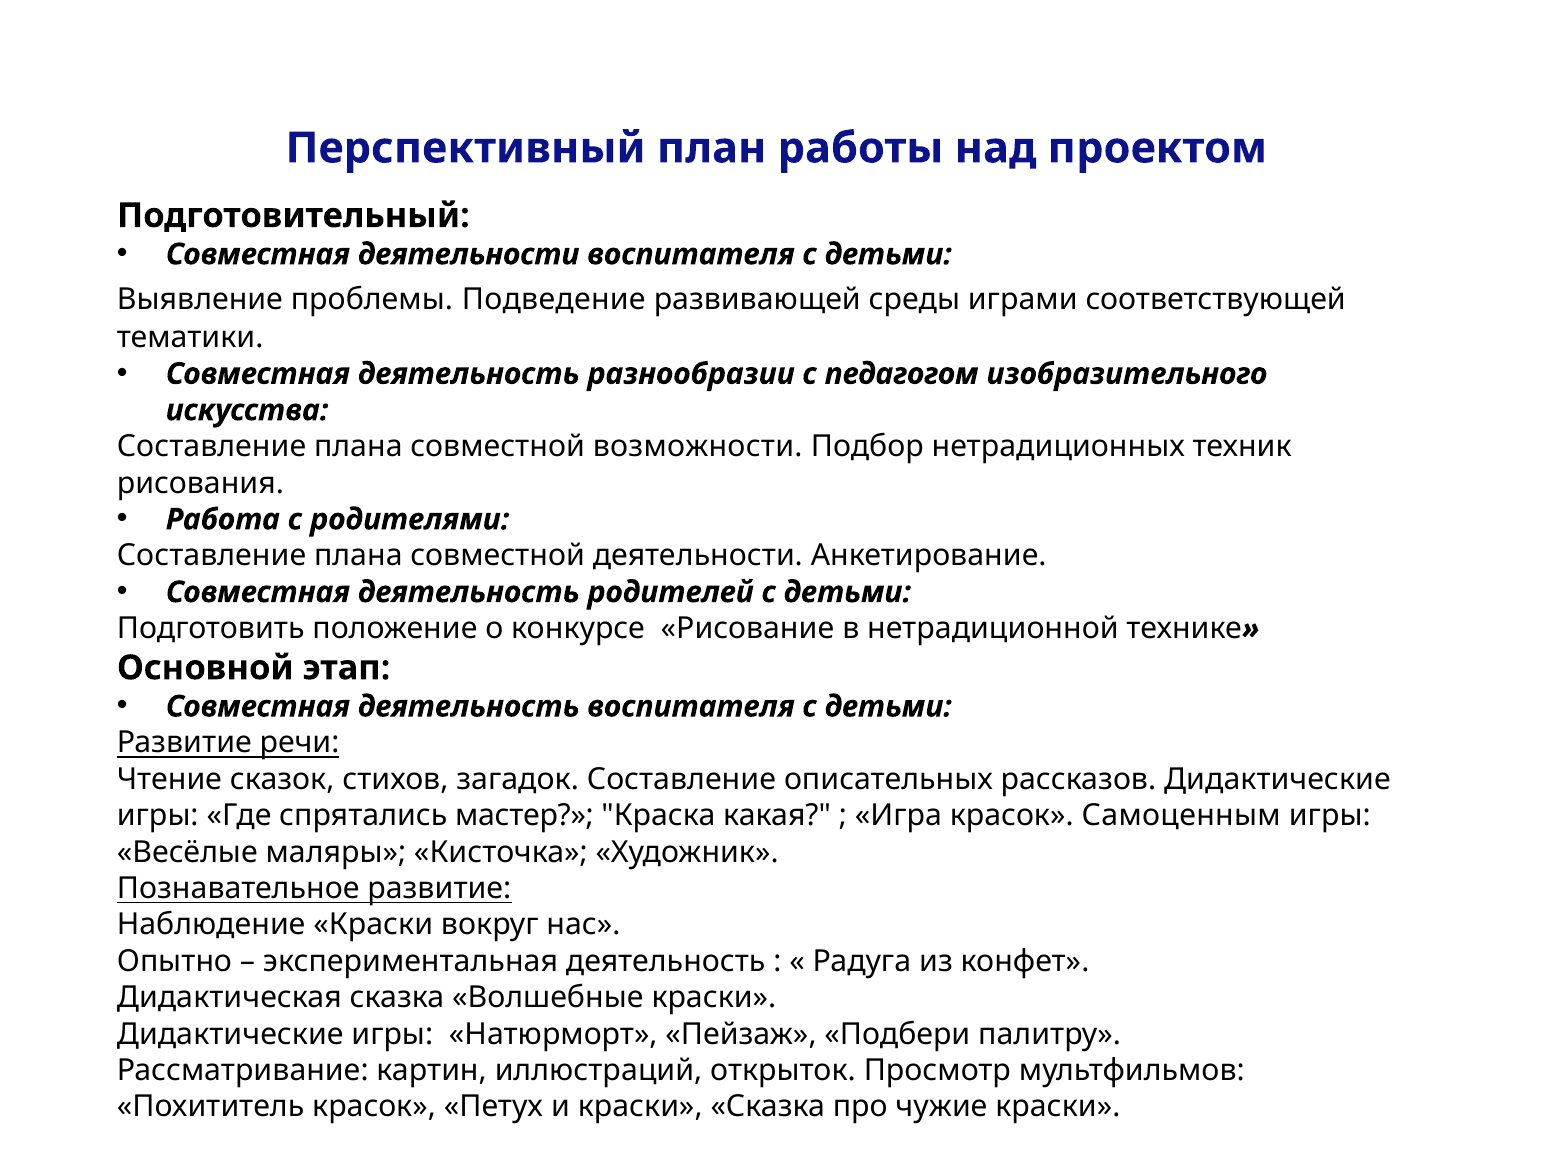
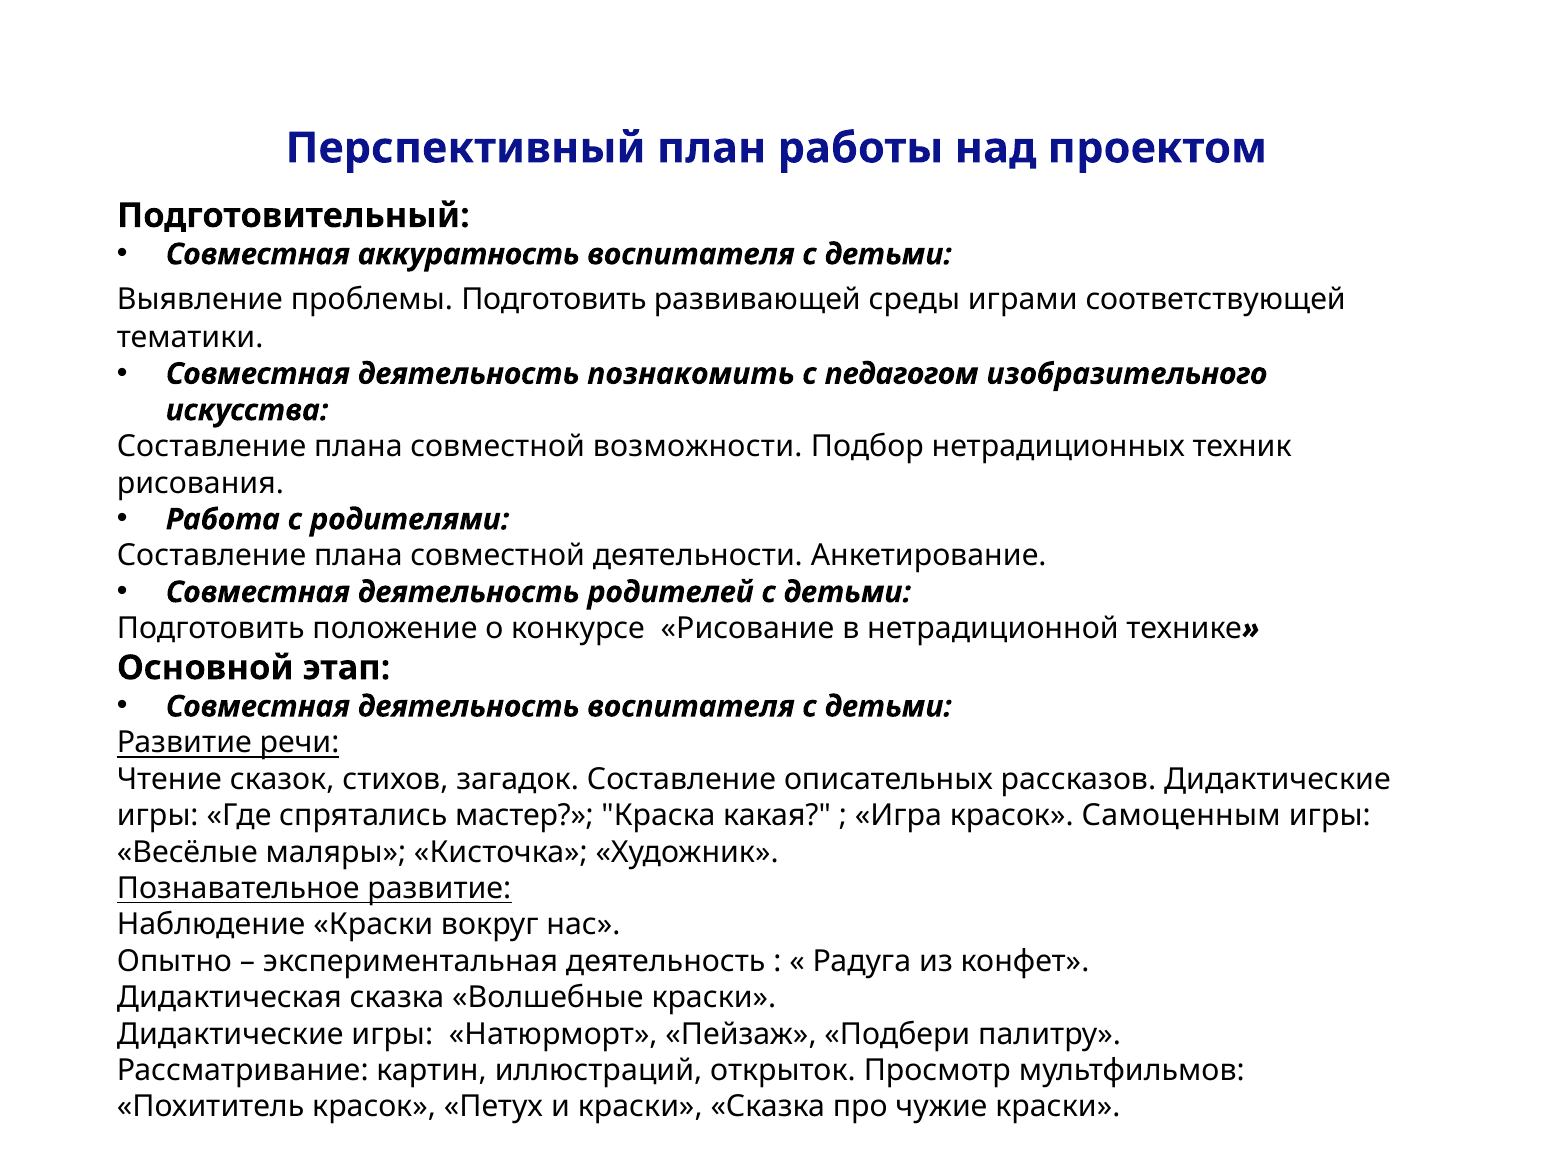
Совместная деятельности: деятельности -> аккуратность
проблемы Подведение: Подведение -> Подготовить
разнообразии: разнообразии -> познакомить
